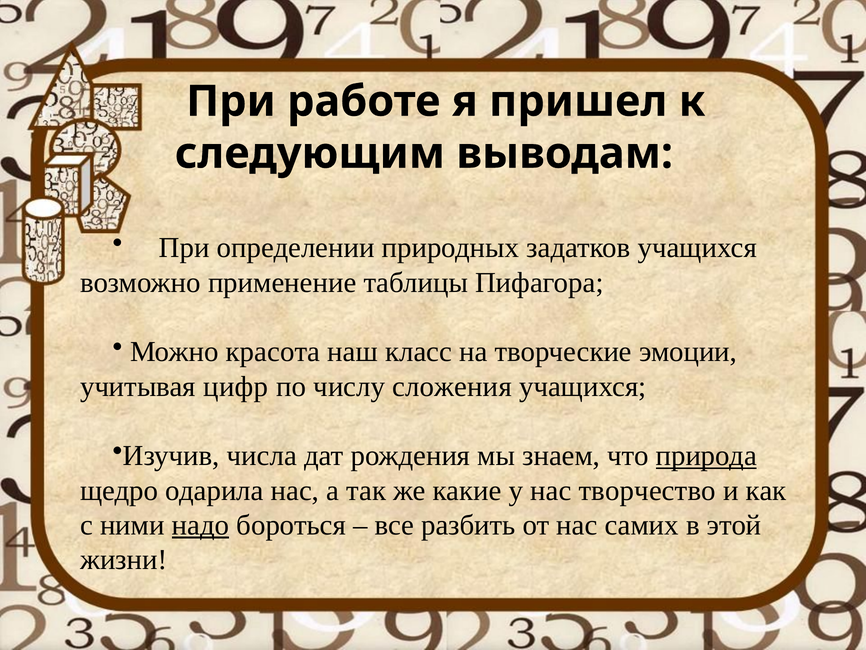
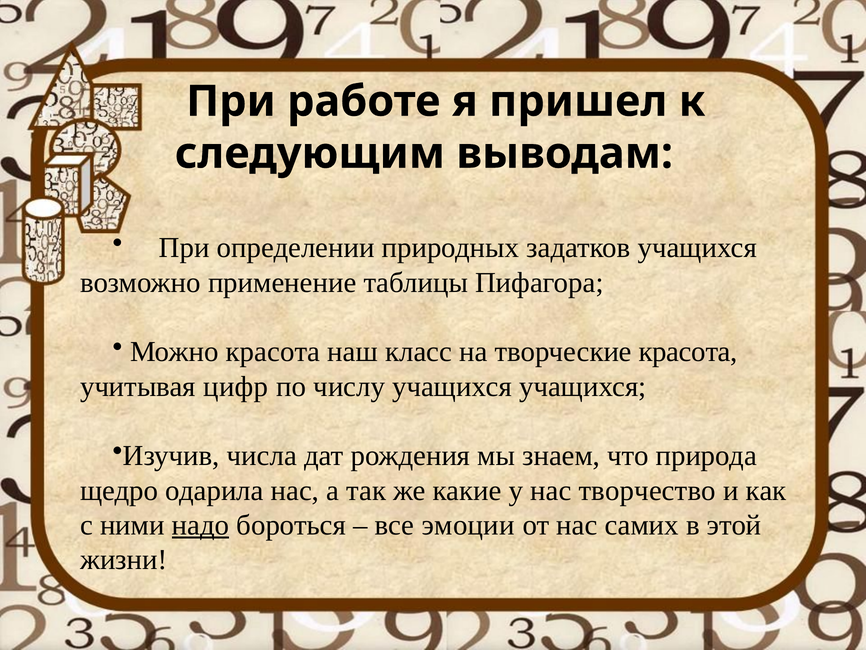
творческие эмоции: эмоции -> красота
числу сложения: сложения -> учащихся
природа underline: present -> none
разбить: разбить -> эмоции
